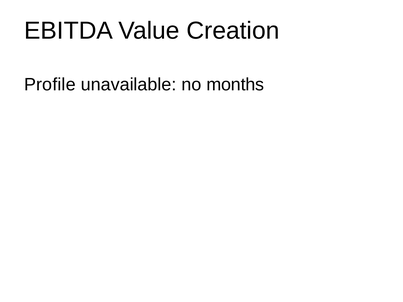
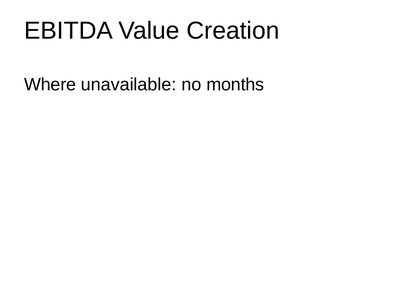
Profile: Profile -> Where
